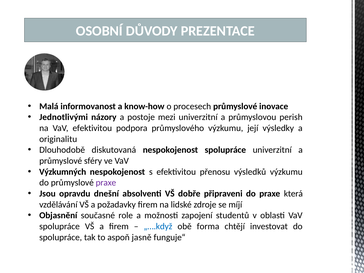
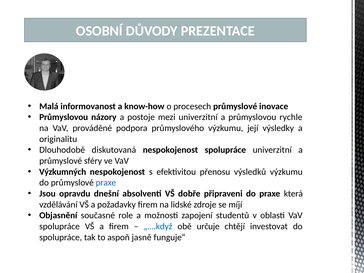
Jednotlivými at (64, 117): Jednotlivými -> Průmyslovou
perish: perish -> rychle
VaV efektivitou: efektivitou -> prováděné
praxe at (106, 183) colour: purple -> blue
forma: forma -> určuje
